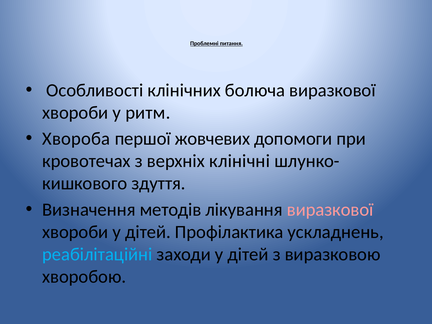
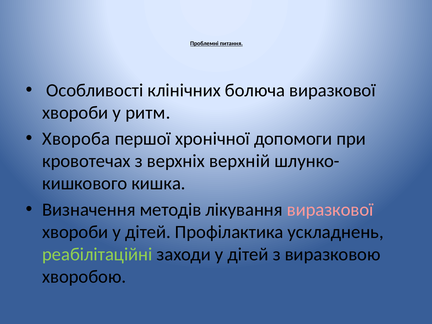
жовчевих: жовчевих -> хронiчної
клінічні: клінічні -> верхнiй
здуття: здуття -> кишка
реабілітаційні colour: light blue -> light green
